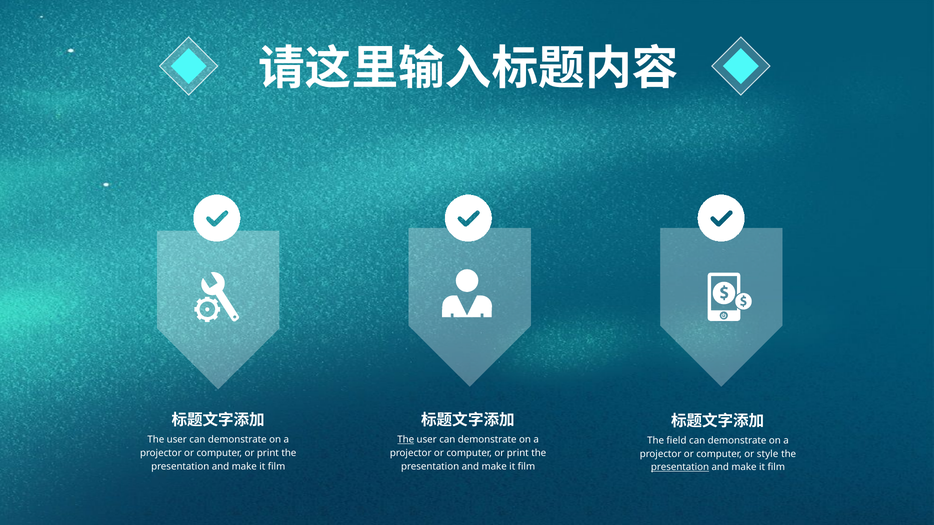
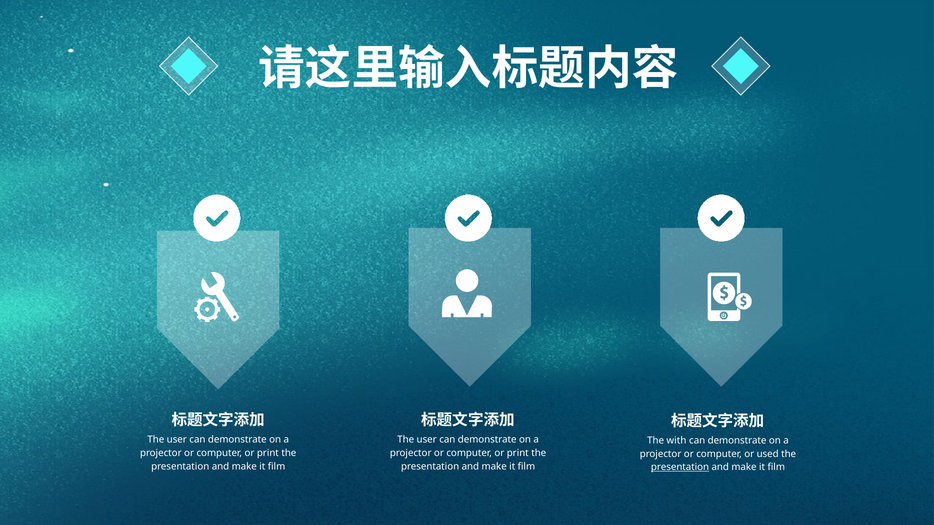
The at (406, 440) underline: present -> none
field: field -> with
style: style -> used
